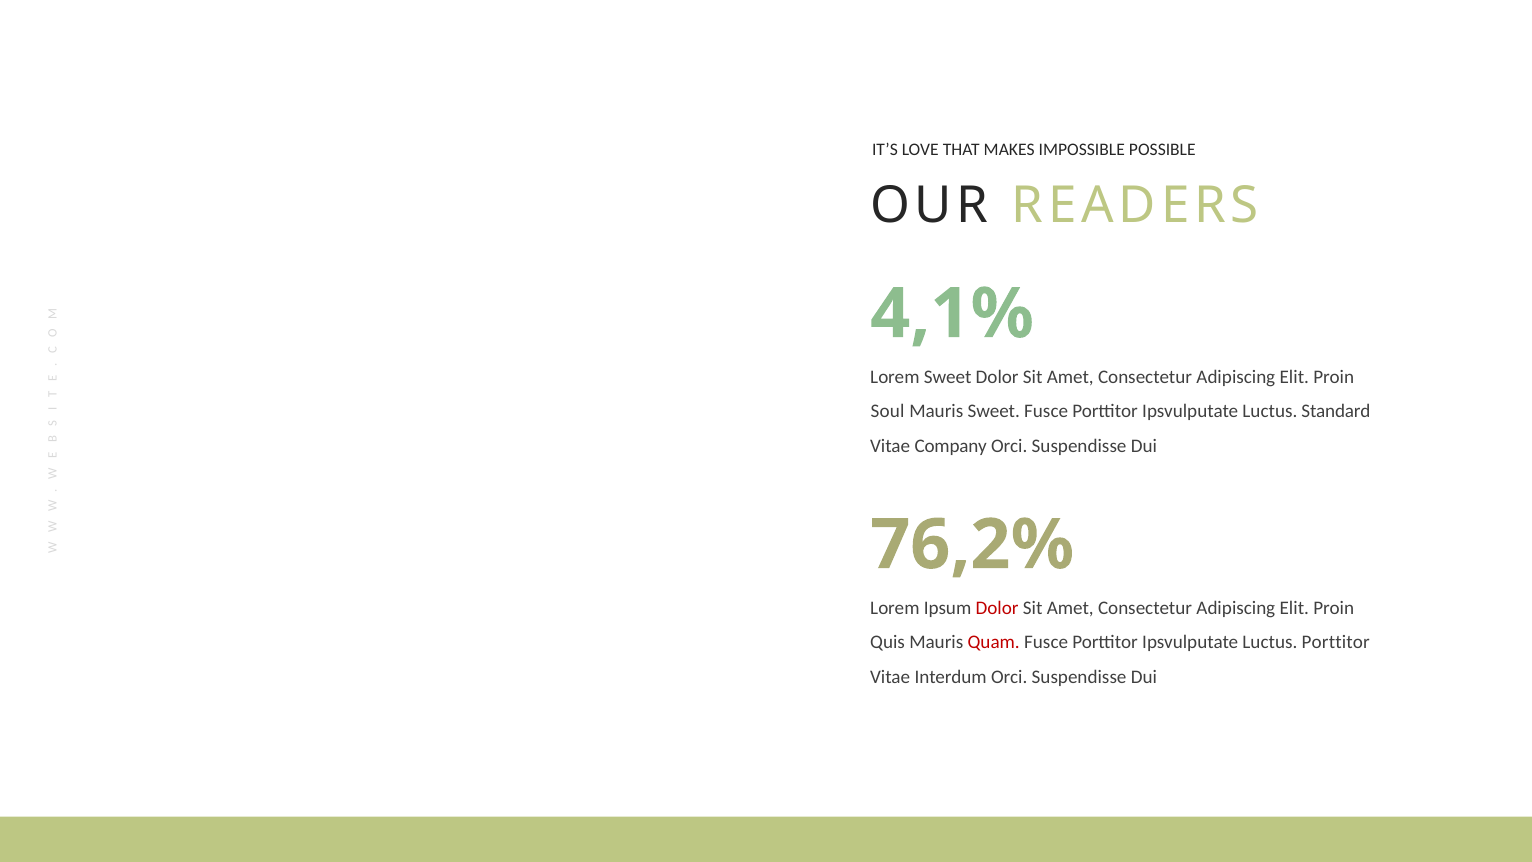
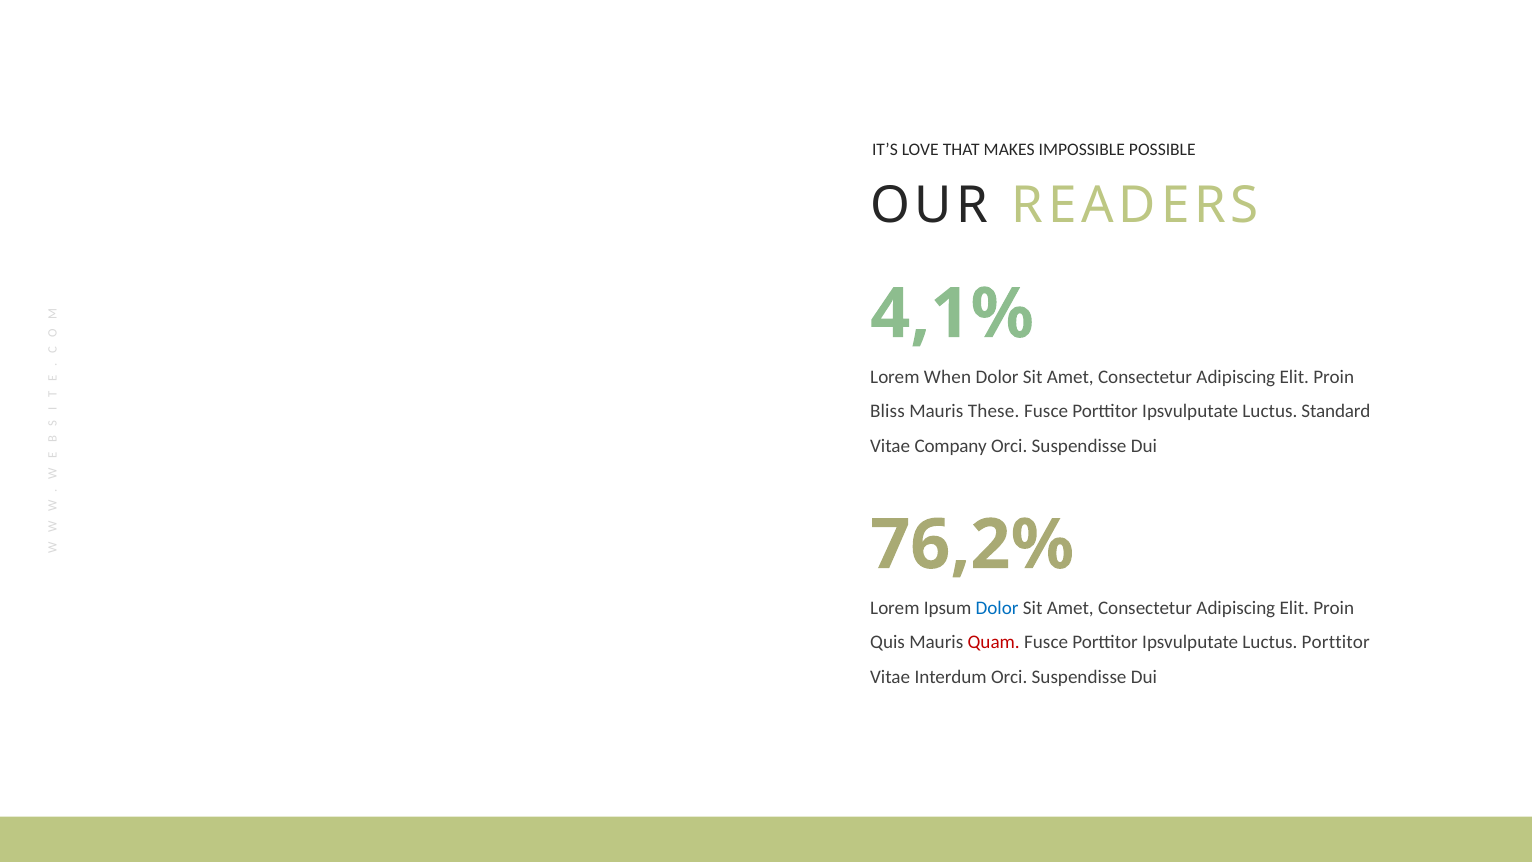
Lorem Sweet: Sweet -> When
Soul: Soul -> Bliss
Mauris Sweet: Sweet -> These
Dolor at (997, 608) colour: red -> blue
